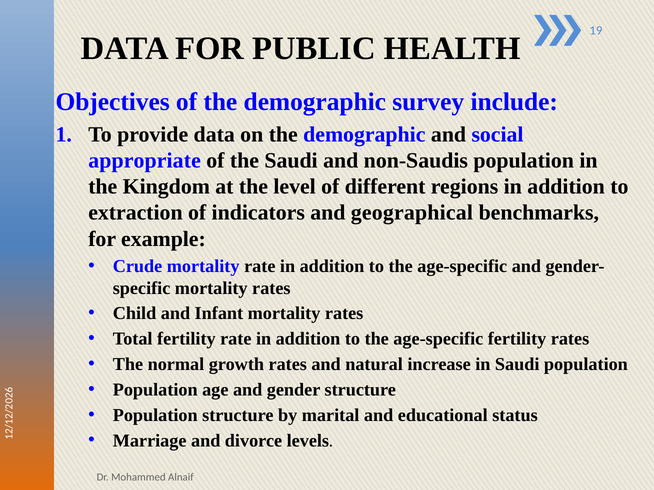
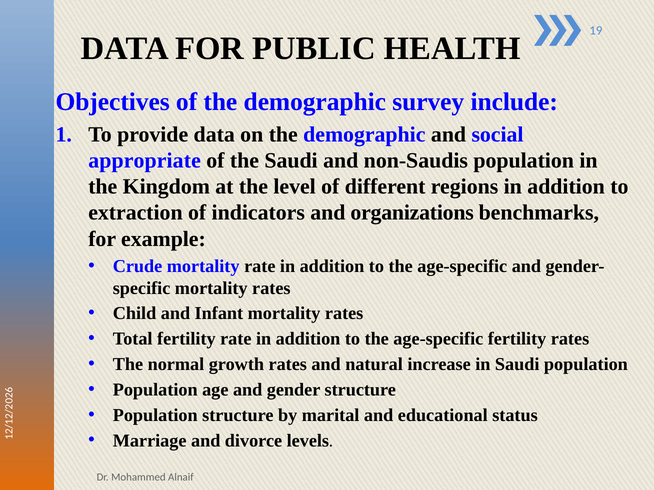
geographical: geographical -> organizations
